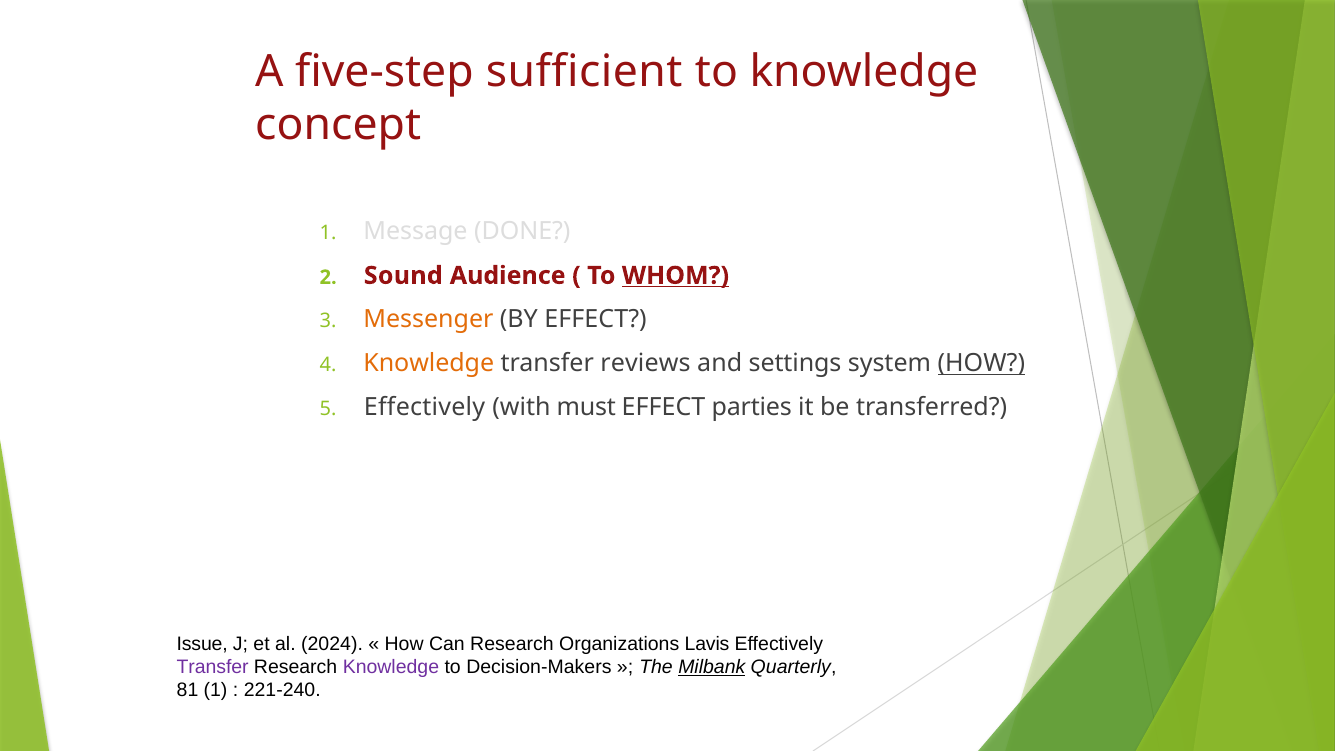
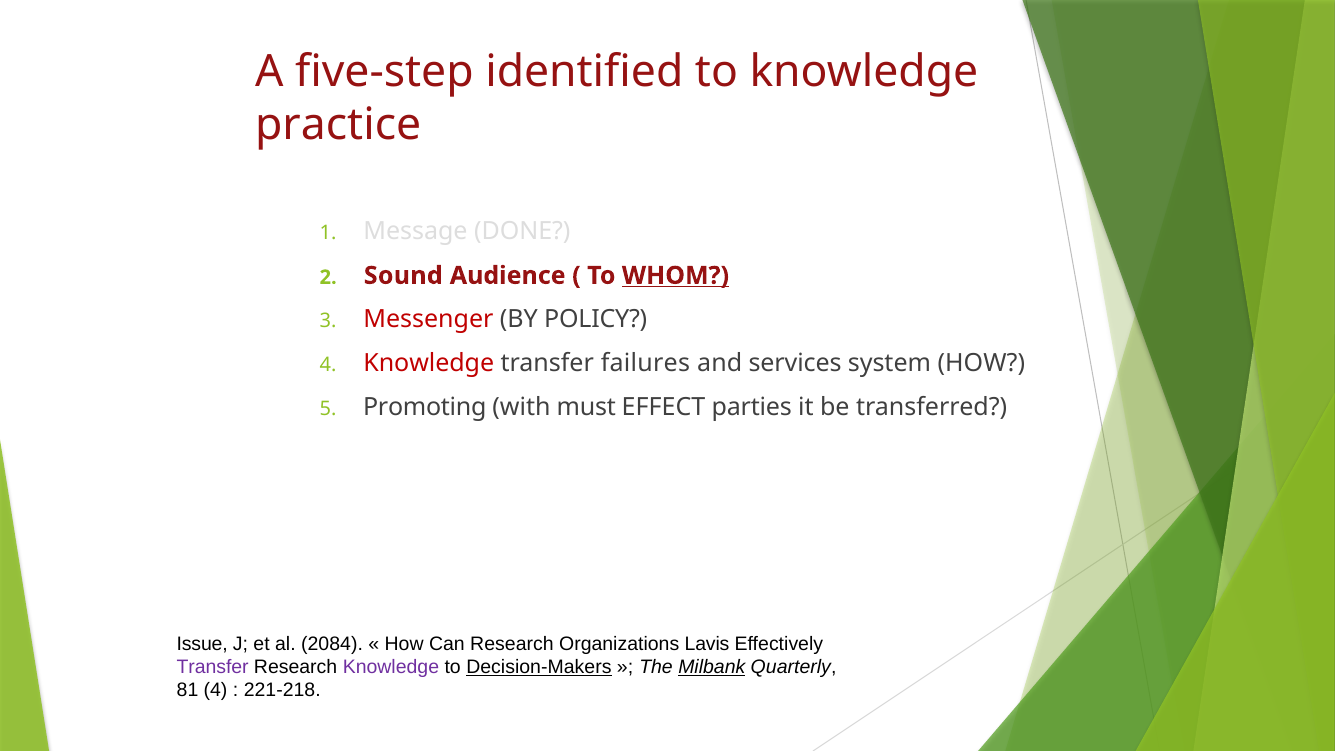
sufficient: sufficient -> identified
concept: concept -> practice
Messenger colour: orange -> red
BY EFFECT: EFFECT -> POLICY
Knowledge at (429, 363) colour: orange -> red
reviews: reviews -> failures
settings: settings -> services
HOW at (981, 363) underline: present -> none
Effectively at (425, 407): Effectively -> Promoting
2024: 2024 -> 2084
Decision-Makers underline: none -> present
81 1: 1 -> 4
221-240: 221-240 -> 221-218
